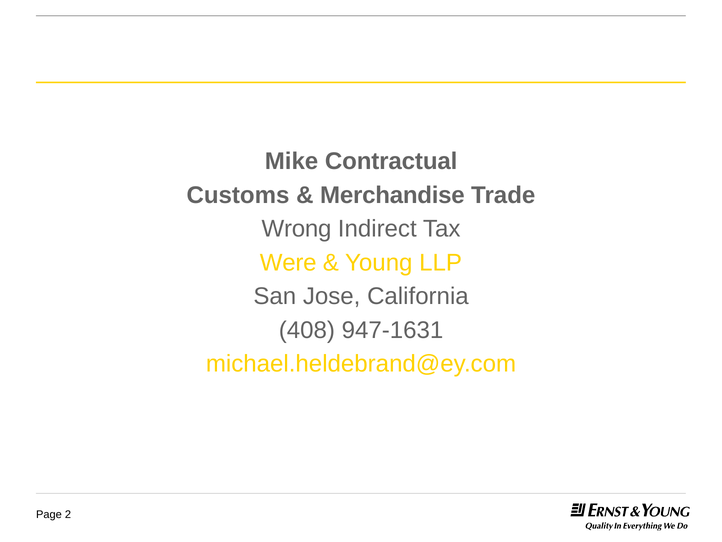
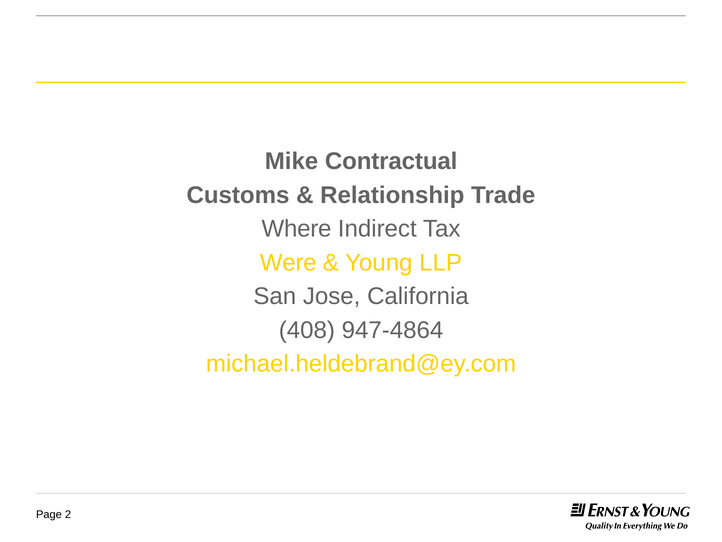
Merchandise: Merchandise -> Relationship
Wrong: Wrong -> Where
947-1631: 947-1631 -> 947-4864
